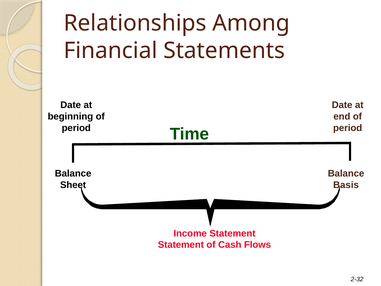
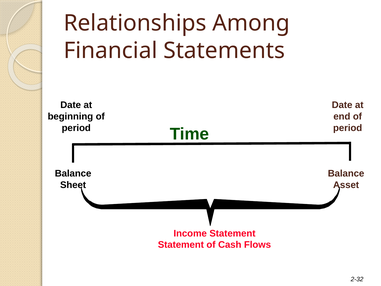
Basis: Basis -> Asset
